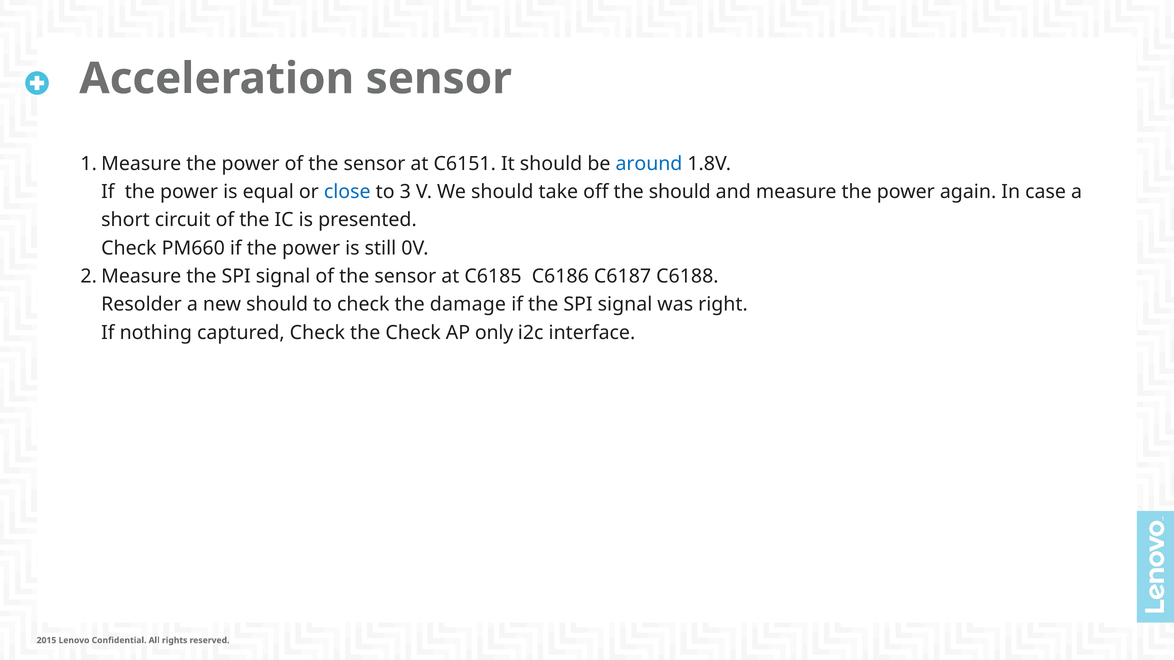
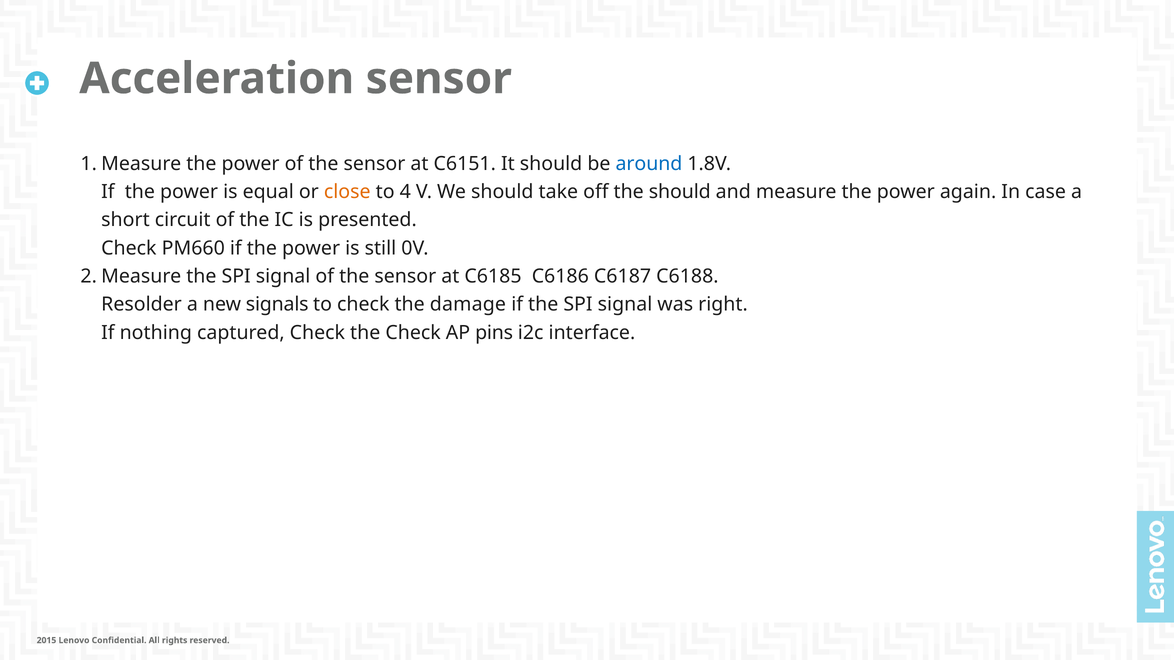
close colour: blue -> orange
3: 3 -> 4
new should: should -> signals
only: only -> pins
